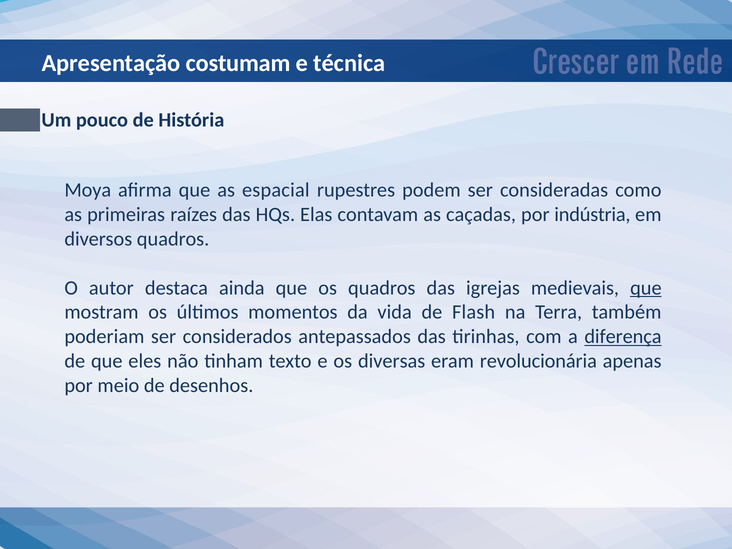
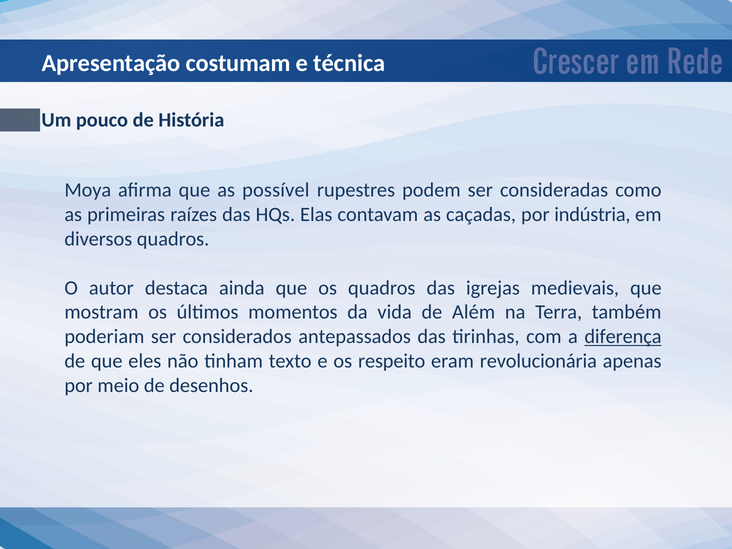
espacial: espacial -> possível
que at (646, 288) underline: present -> none
Flash: Flash -> Além
diversas: diversas -> respeito
